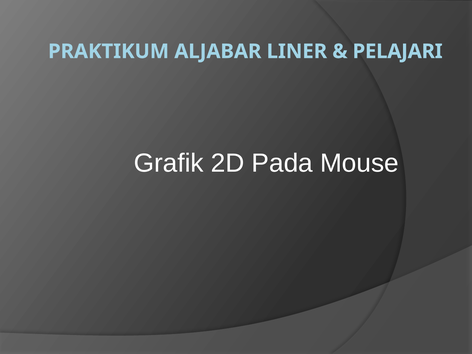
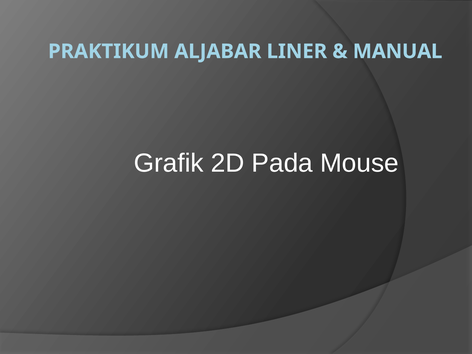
PELAJARI: PELAJARI -> MANUAL
